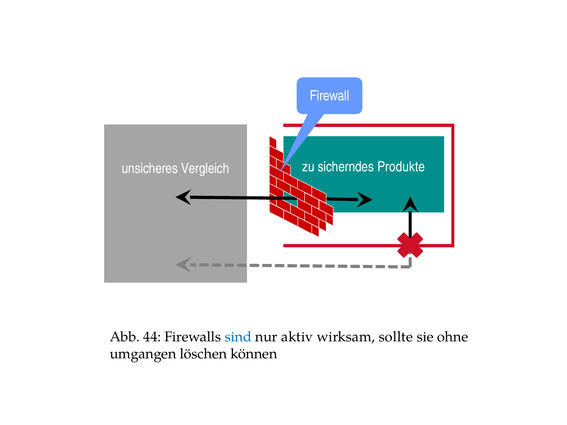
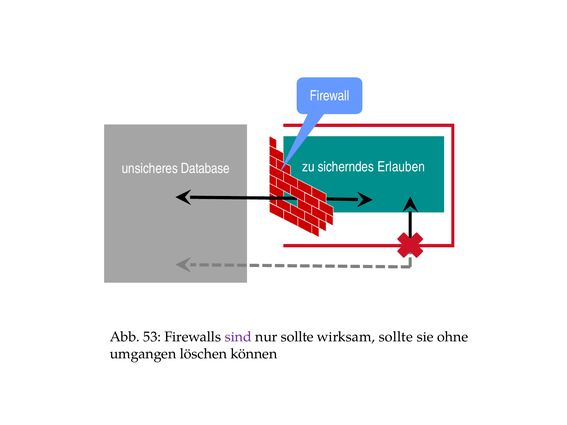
Produkte: Produkte -> Erlauben
Vergleich: Vergleich -> Database
44: 44 -> 53
sind colour: blue -> purple
nur aktiv: aktiv -> sollte
